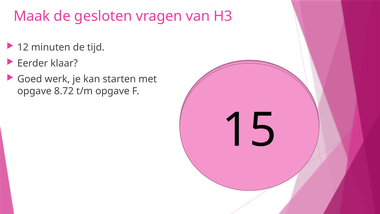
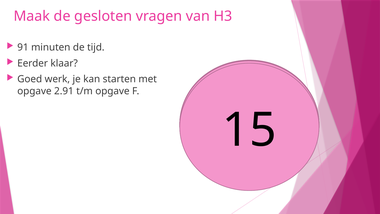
12 at (23, 47): 12 -> 91
8.72: 8.72 -> 2.91
